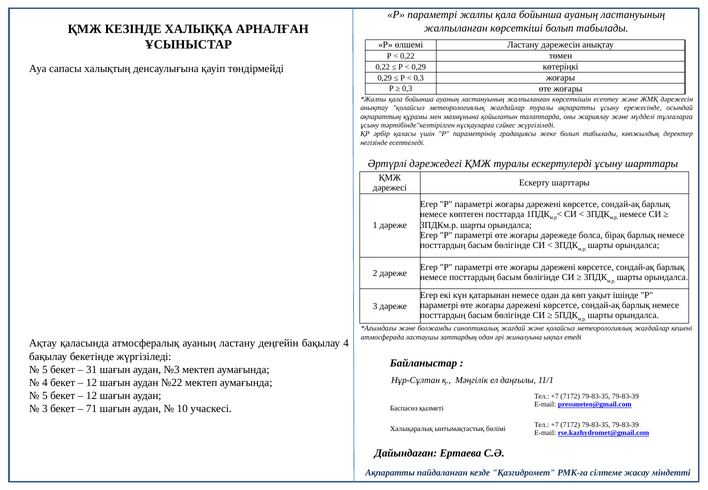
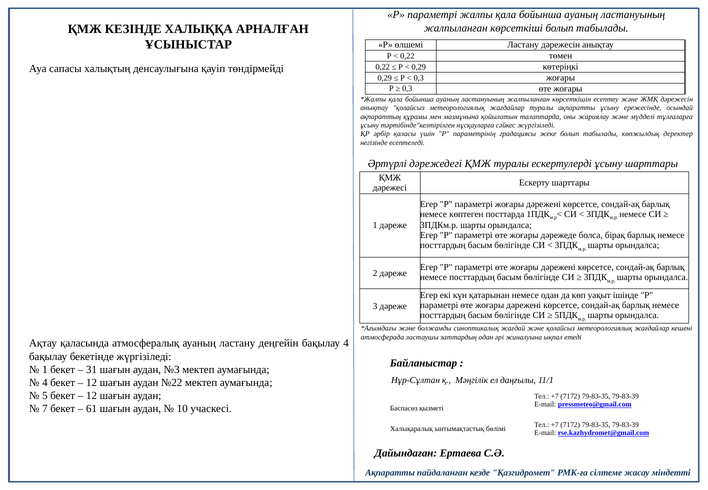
5 at (45, 370): 5 -> 1
3 at (45, 409): 3 -> 7
71: 71 -> 61
